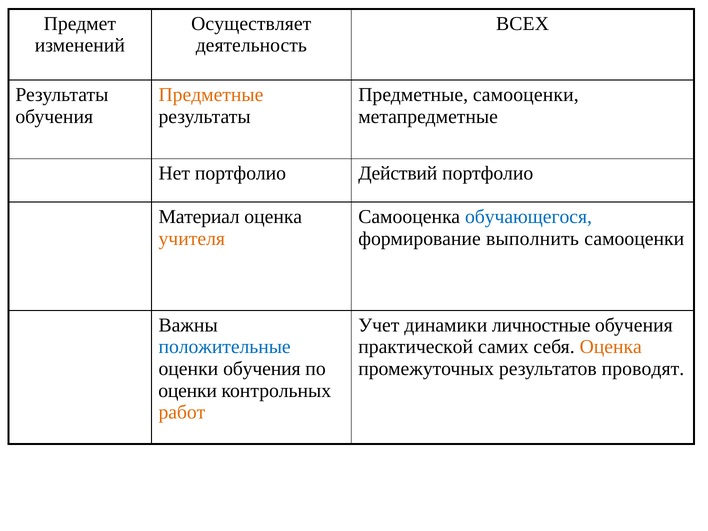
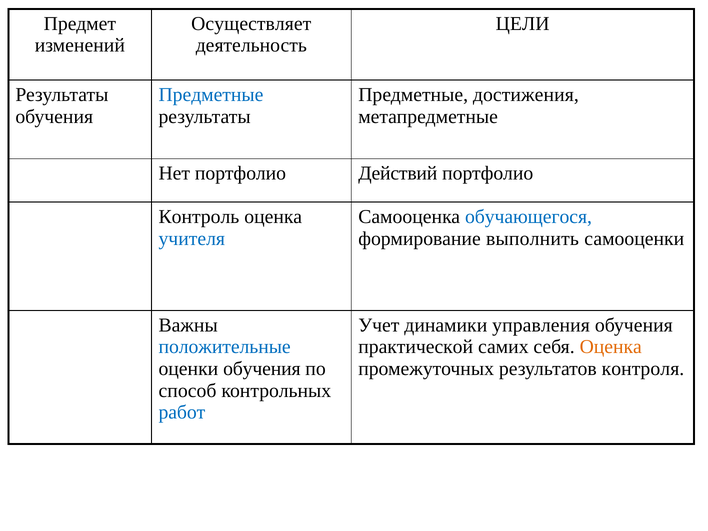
ВСЕХ: ВСЕХ -> ЦЕЛИ
Предметные at (211, 95) colour: orange -> blue
Предметные самооценки: самооценки -> достижения
Материал: Материал -> Контроль
учителя colour: orange -> blue
личностные: личностные -> управления
проводят: проводят -> контроля
оценки at (188, 391): оценки -> способ
работ colour: orange -> blue
